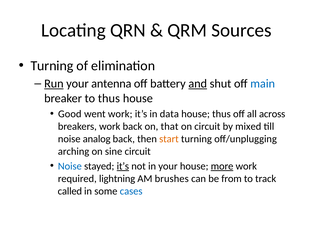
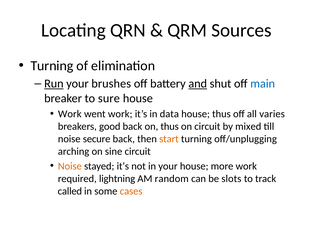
antenna: antenna -> brushes
to thus: thus -> sure
Good at (70, 114): Good -> Work
across: across -> varies
breakers work: work -> good
on that: that -> thus
analog: analog -> secure
Noise at (70, 166) colour: blue -> orange
it’s at (123, 166) underline: present -> none
more underline: present -> none
brushes: brushes -> random
from: from -> slots
cases colour: blue -> orange
